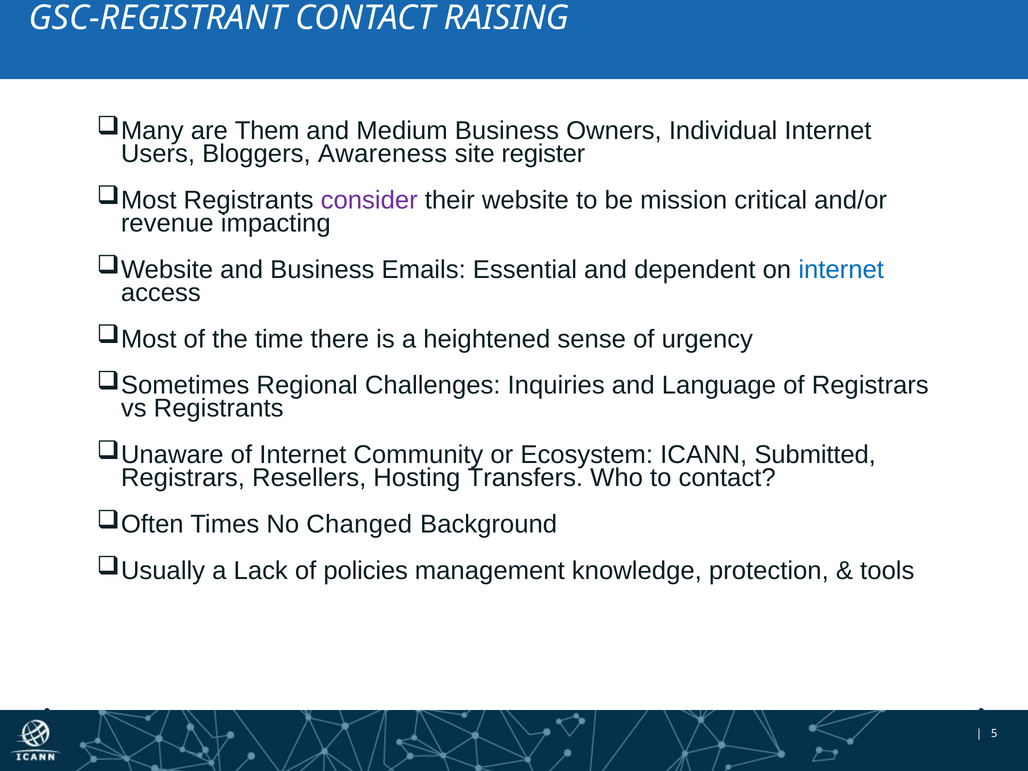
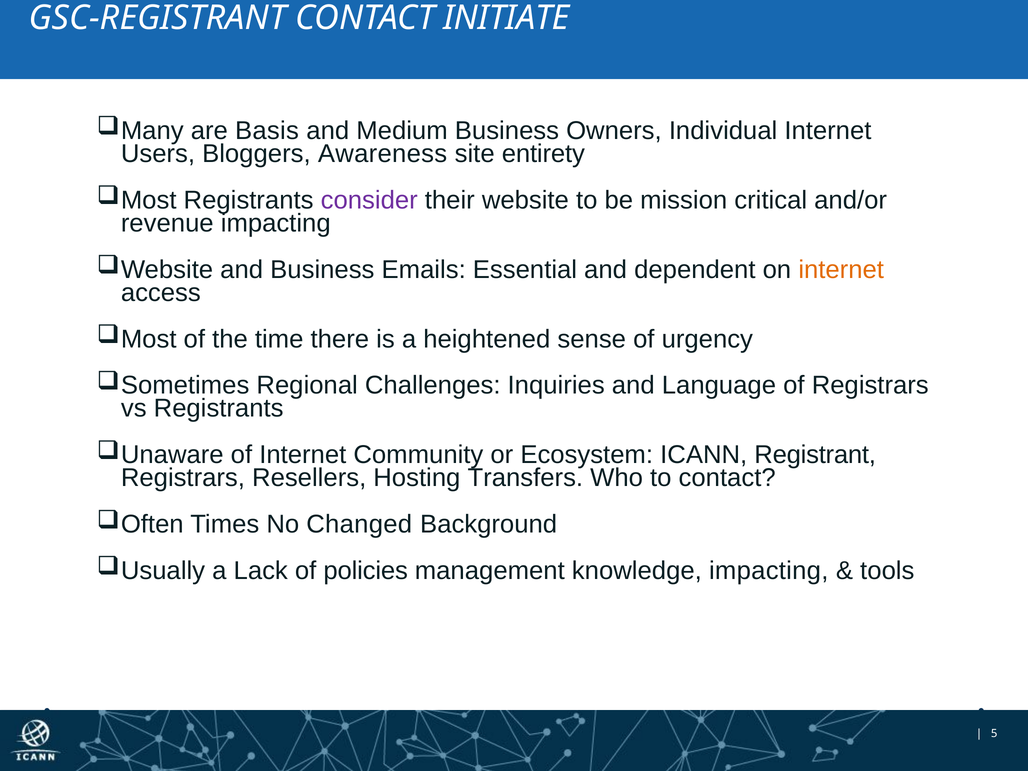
RAISING: RAISING -> INITIATE
Them: Them -> Basis
register: register -> entirety
internet at (841, 270) colour: blue -> orange
Submitted: Submitted -> Registrant
knowledge protection: protection -> impacting
